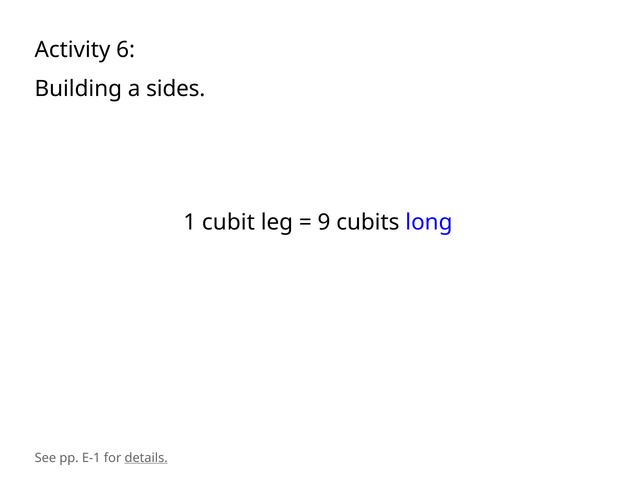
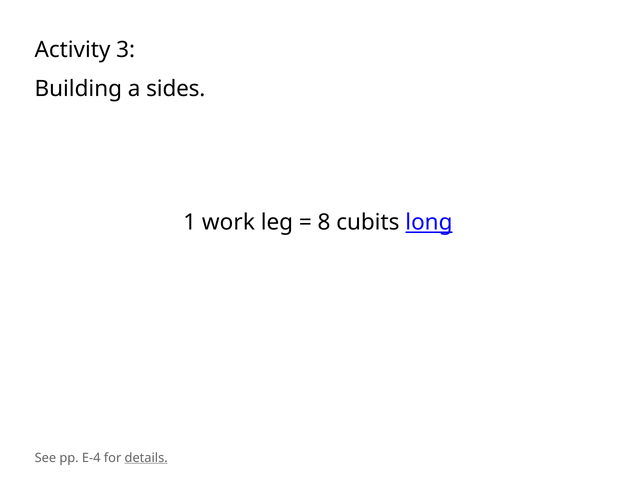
6: 6 -> 3
cubit: cubit -> work
9: 9 -> 8
long underline: none -> present
E-1: E-1 -> E-4
